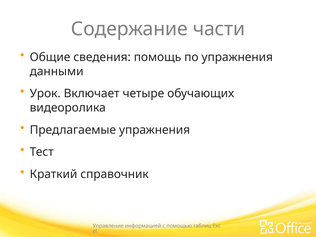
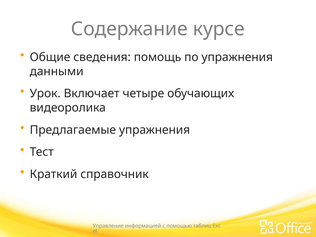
части: части -> курсе
